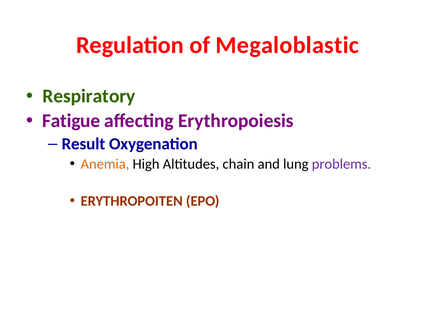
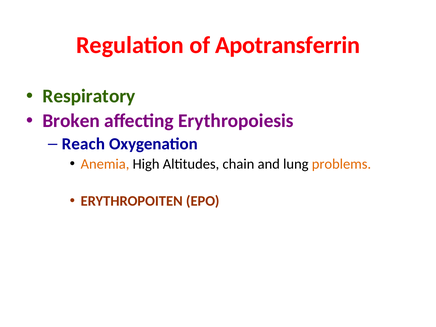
Megaloblastic: Megaloblastic -> Apotransferrin
Fatigue: Fatigue -> Broken
Result: Result -> Reach
problems colour: purple -> orange
